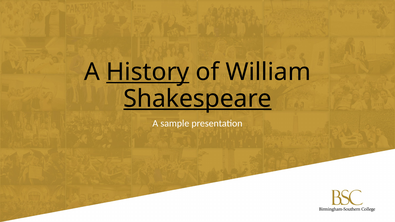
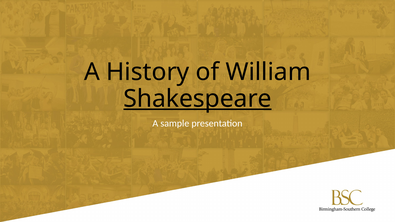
History underline: present -> none
